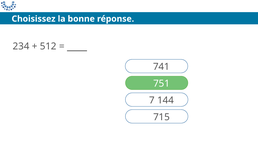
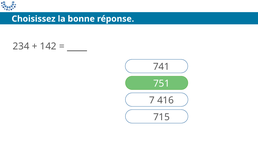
512: 512 -> 142
144: 144 -> 416
